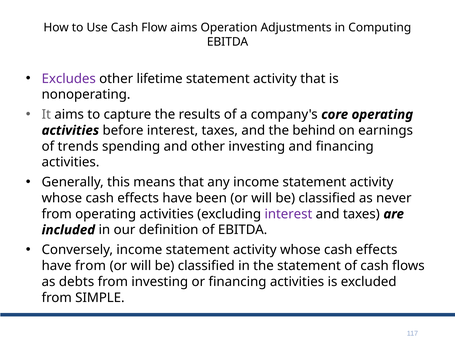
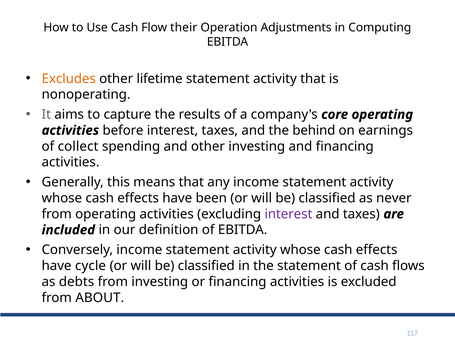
Flow aims: aims -> their
Excludes colour: purple -> orange
trends: trends -> collect
have from: from -> cycle
SIMPLE: SIMPLE -> ABOUT
